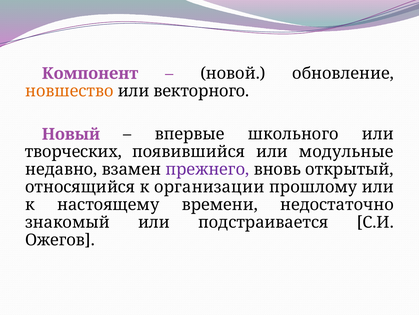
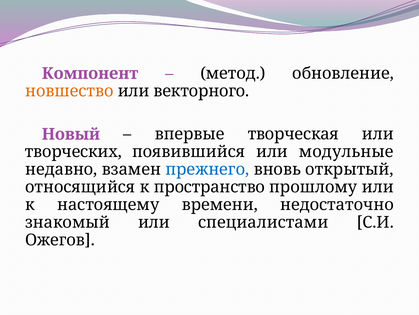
новой: новой -> метод
школьного: школьного -> творческая
прежнего colour: purple -> blue
организации: организации -> пространство
подстраивается: подстраивается -> специалистами
